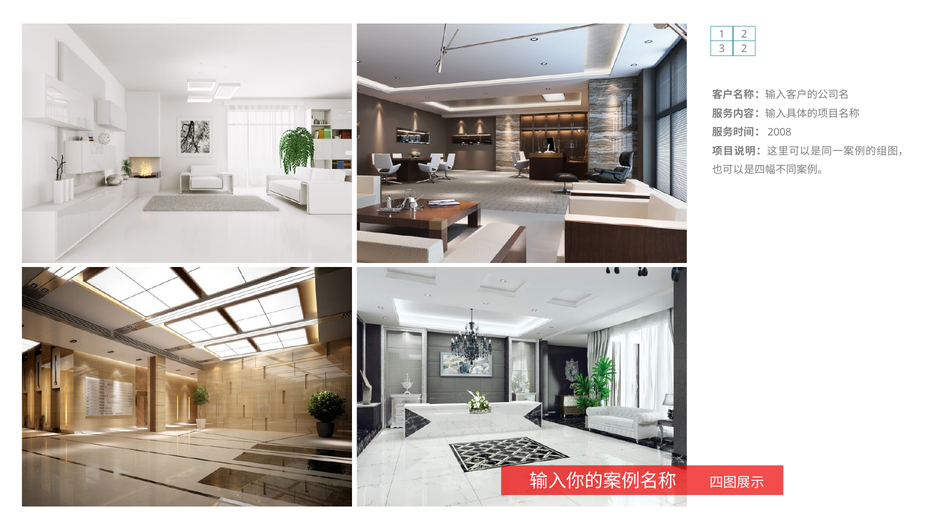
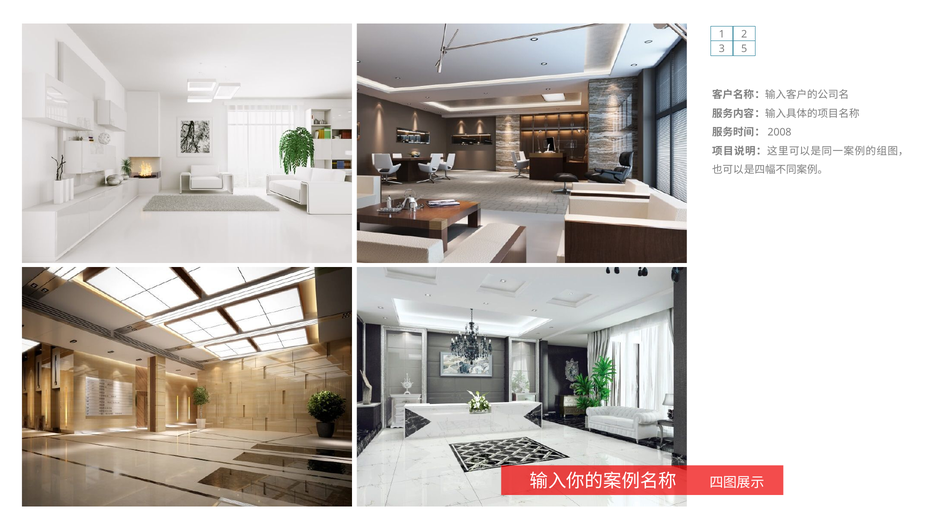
3 2: 2 -> 5
